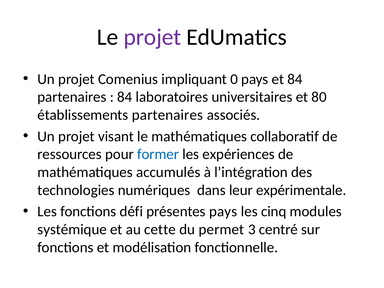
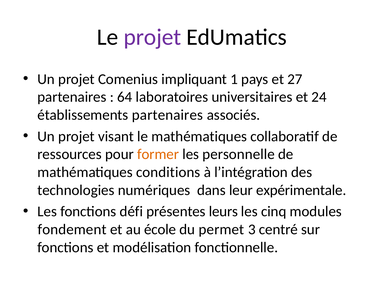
0: 0 -> 1
et 84: 84 -> 27
84 at (125, 97): 84 -> 64
80: 80 -> 24
former colour: blue -> orange
expériences: expériences -> personnelle
accumulés: accumulés -> conditions
présentes pays: pays -> leurs
systémique: systémique -> fondement
cette: cette -> école
